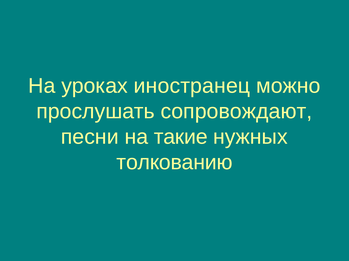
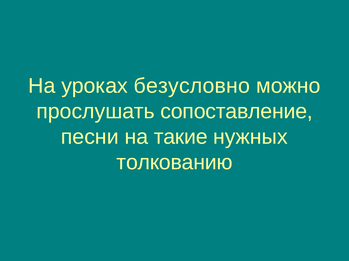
иностранец: иностранец -> безусловно
сопровождают: сопровождают -> сопоставление
